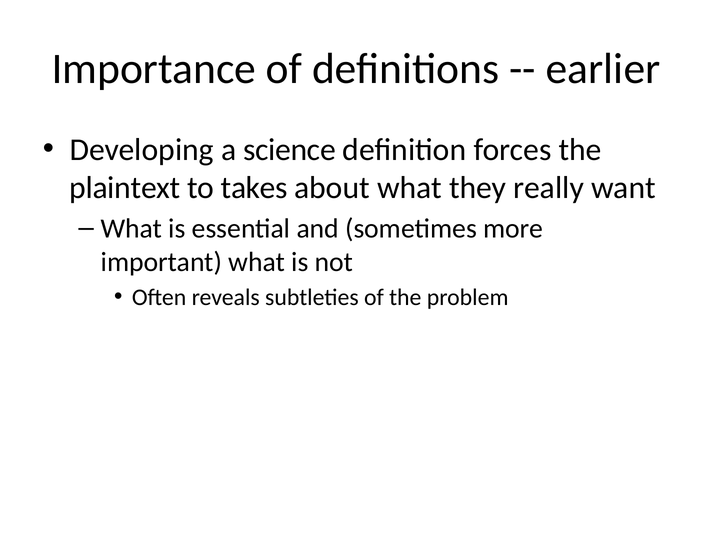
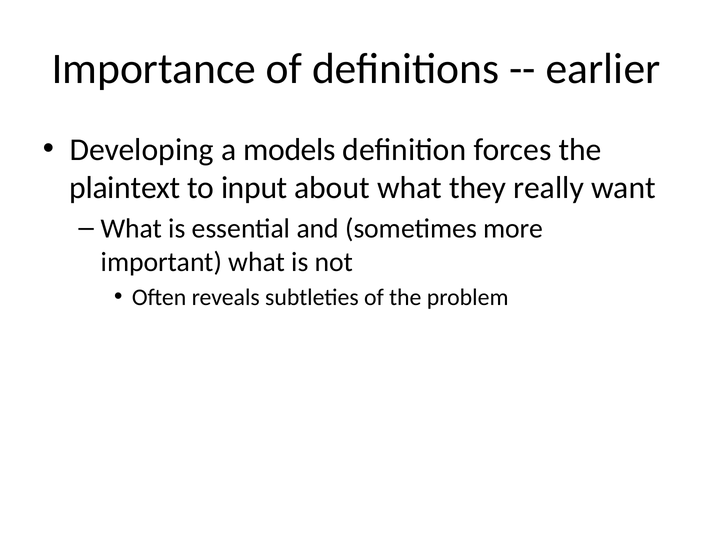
science: science -> models
takes: takes -> input
